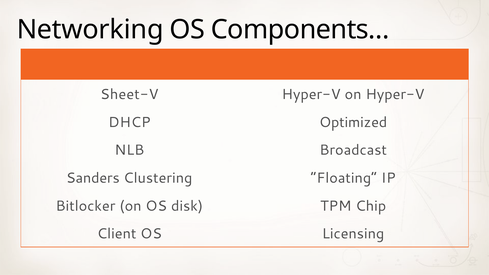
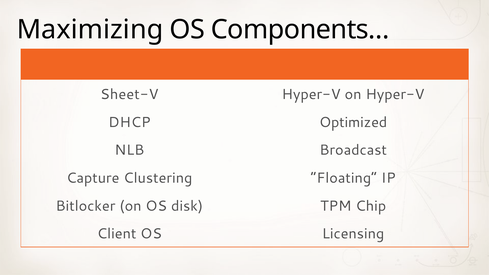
Networking: Networking -> Maximizing
Sanders: Sanders -> Capture
